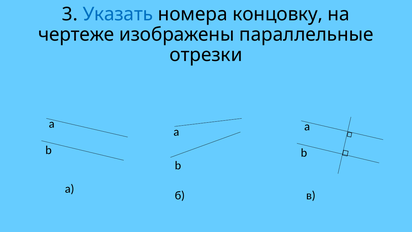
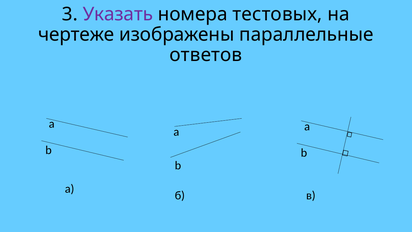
Указать colour: blue -> purple
концовку: концовку -> тестовых
отрезки: отрезки -> ответов
